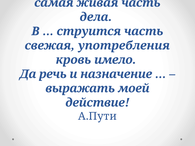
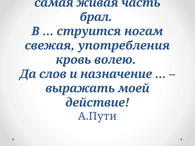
дела: дела -> брал
струится часть: часть -> ногам
имело: имело -> волею
речь: речь -> слов
